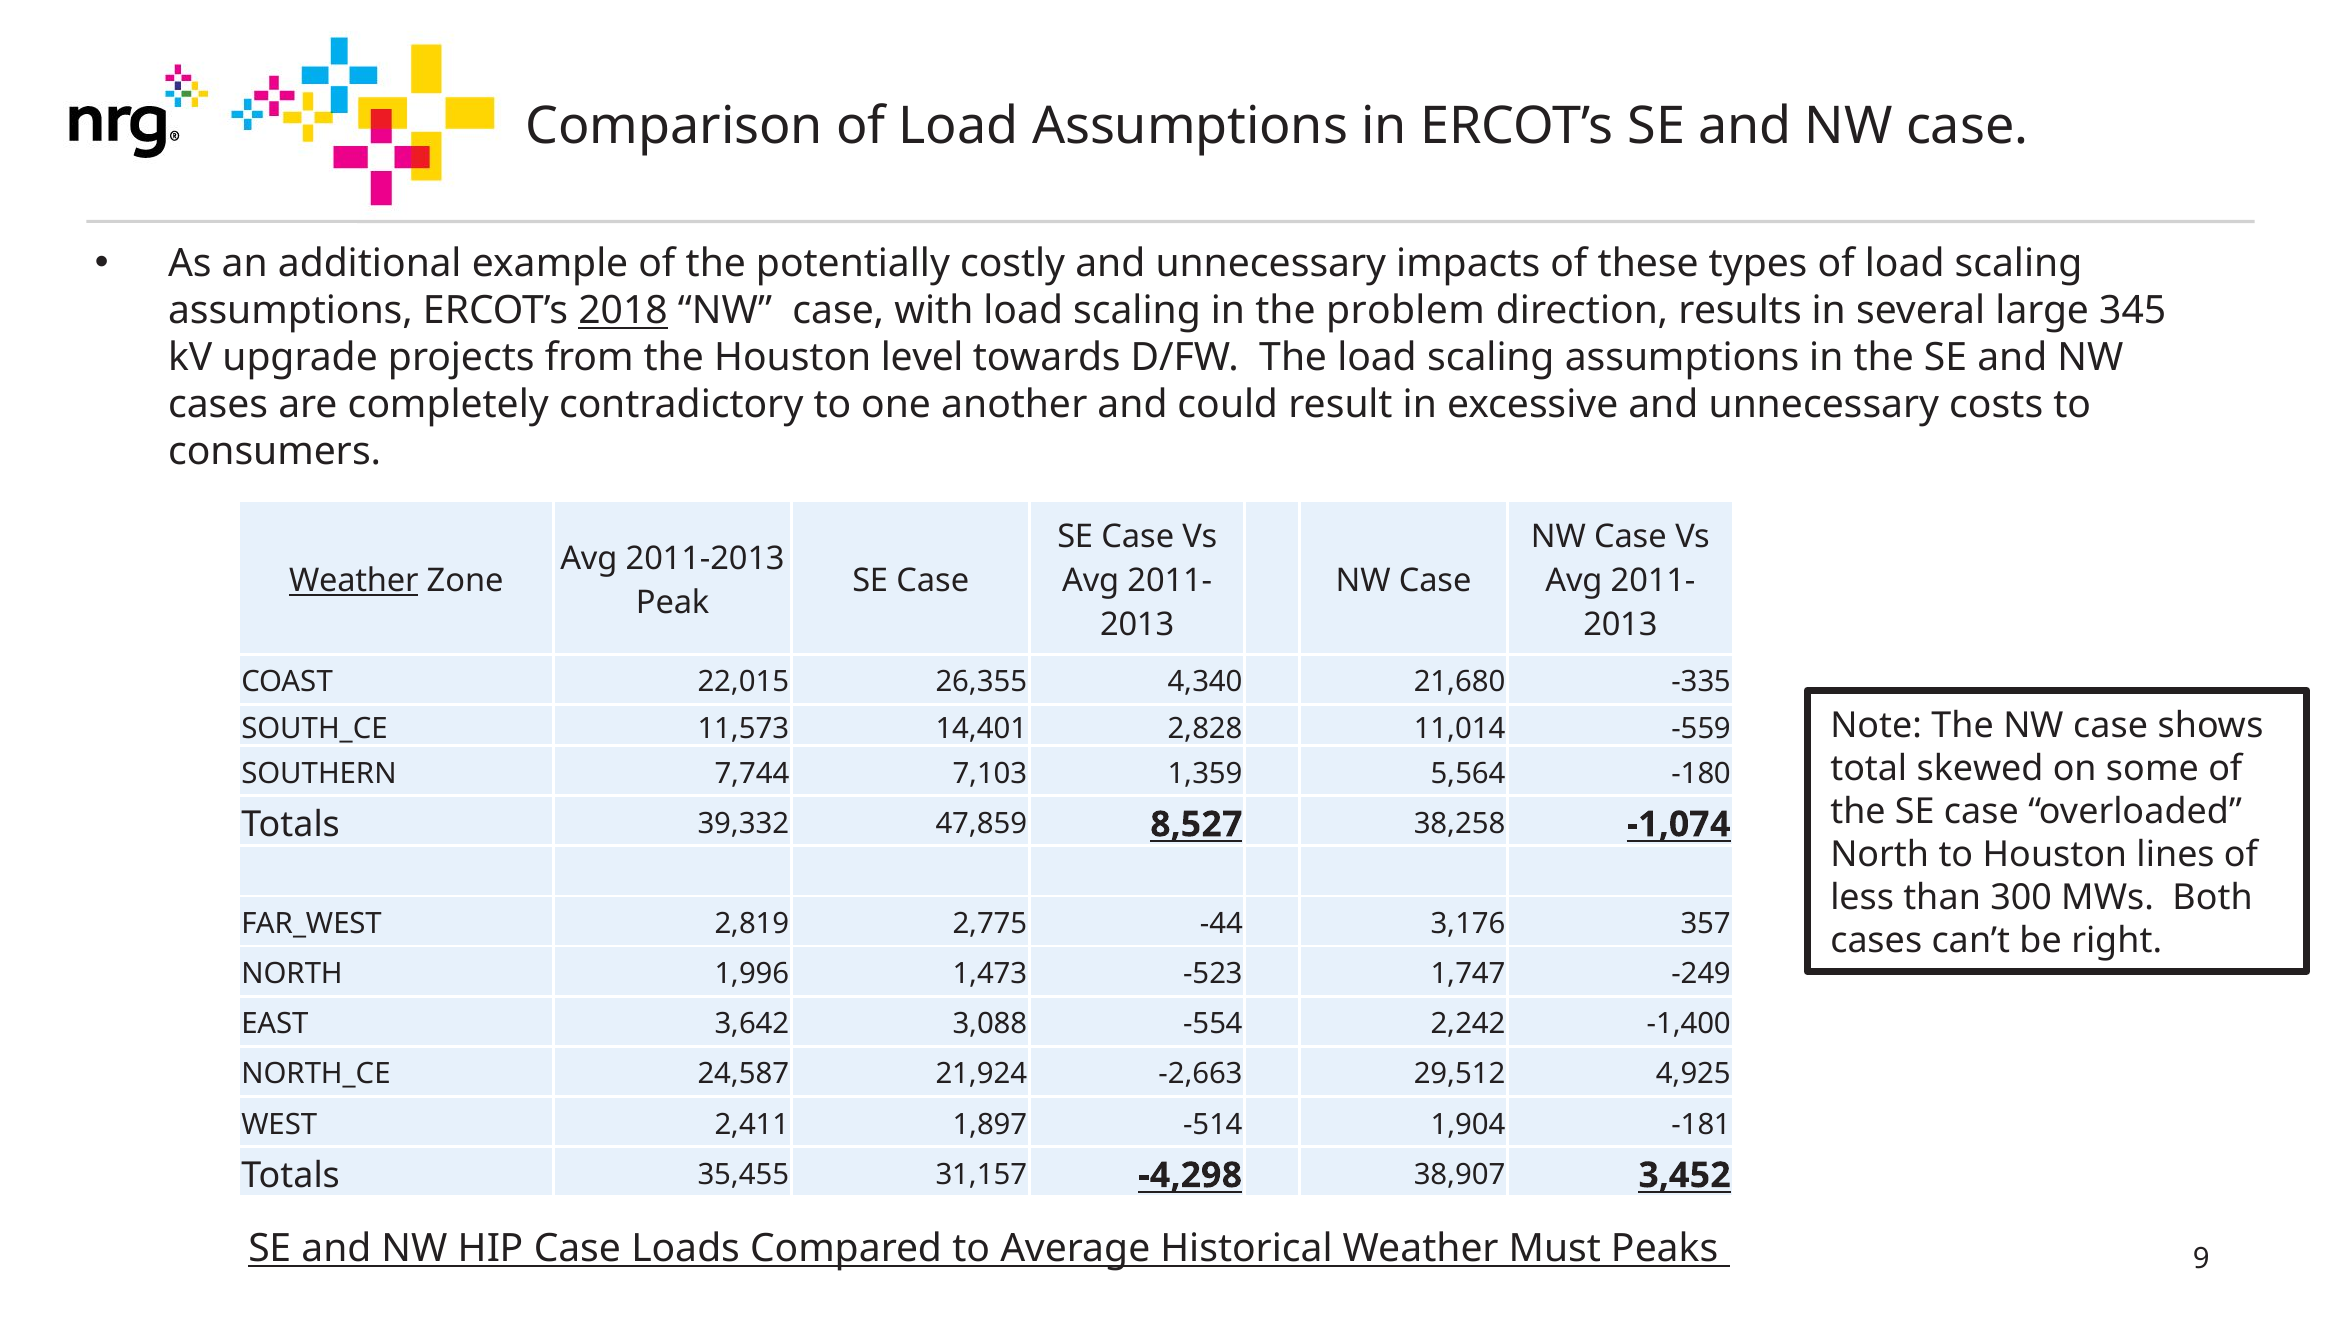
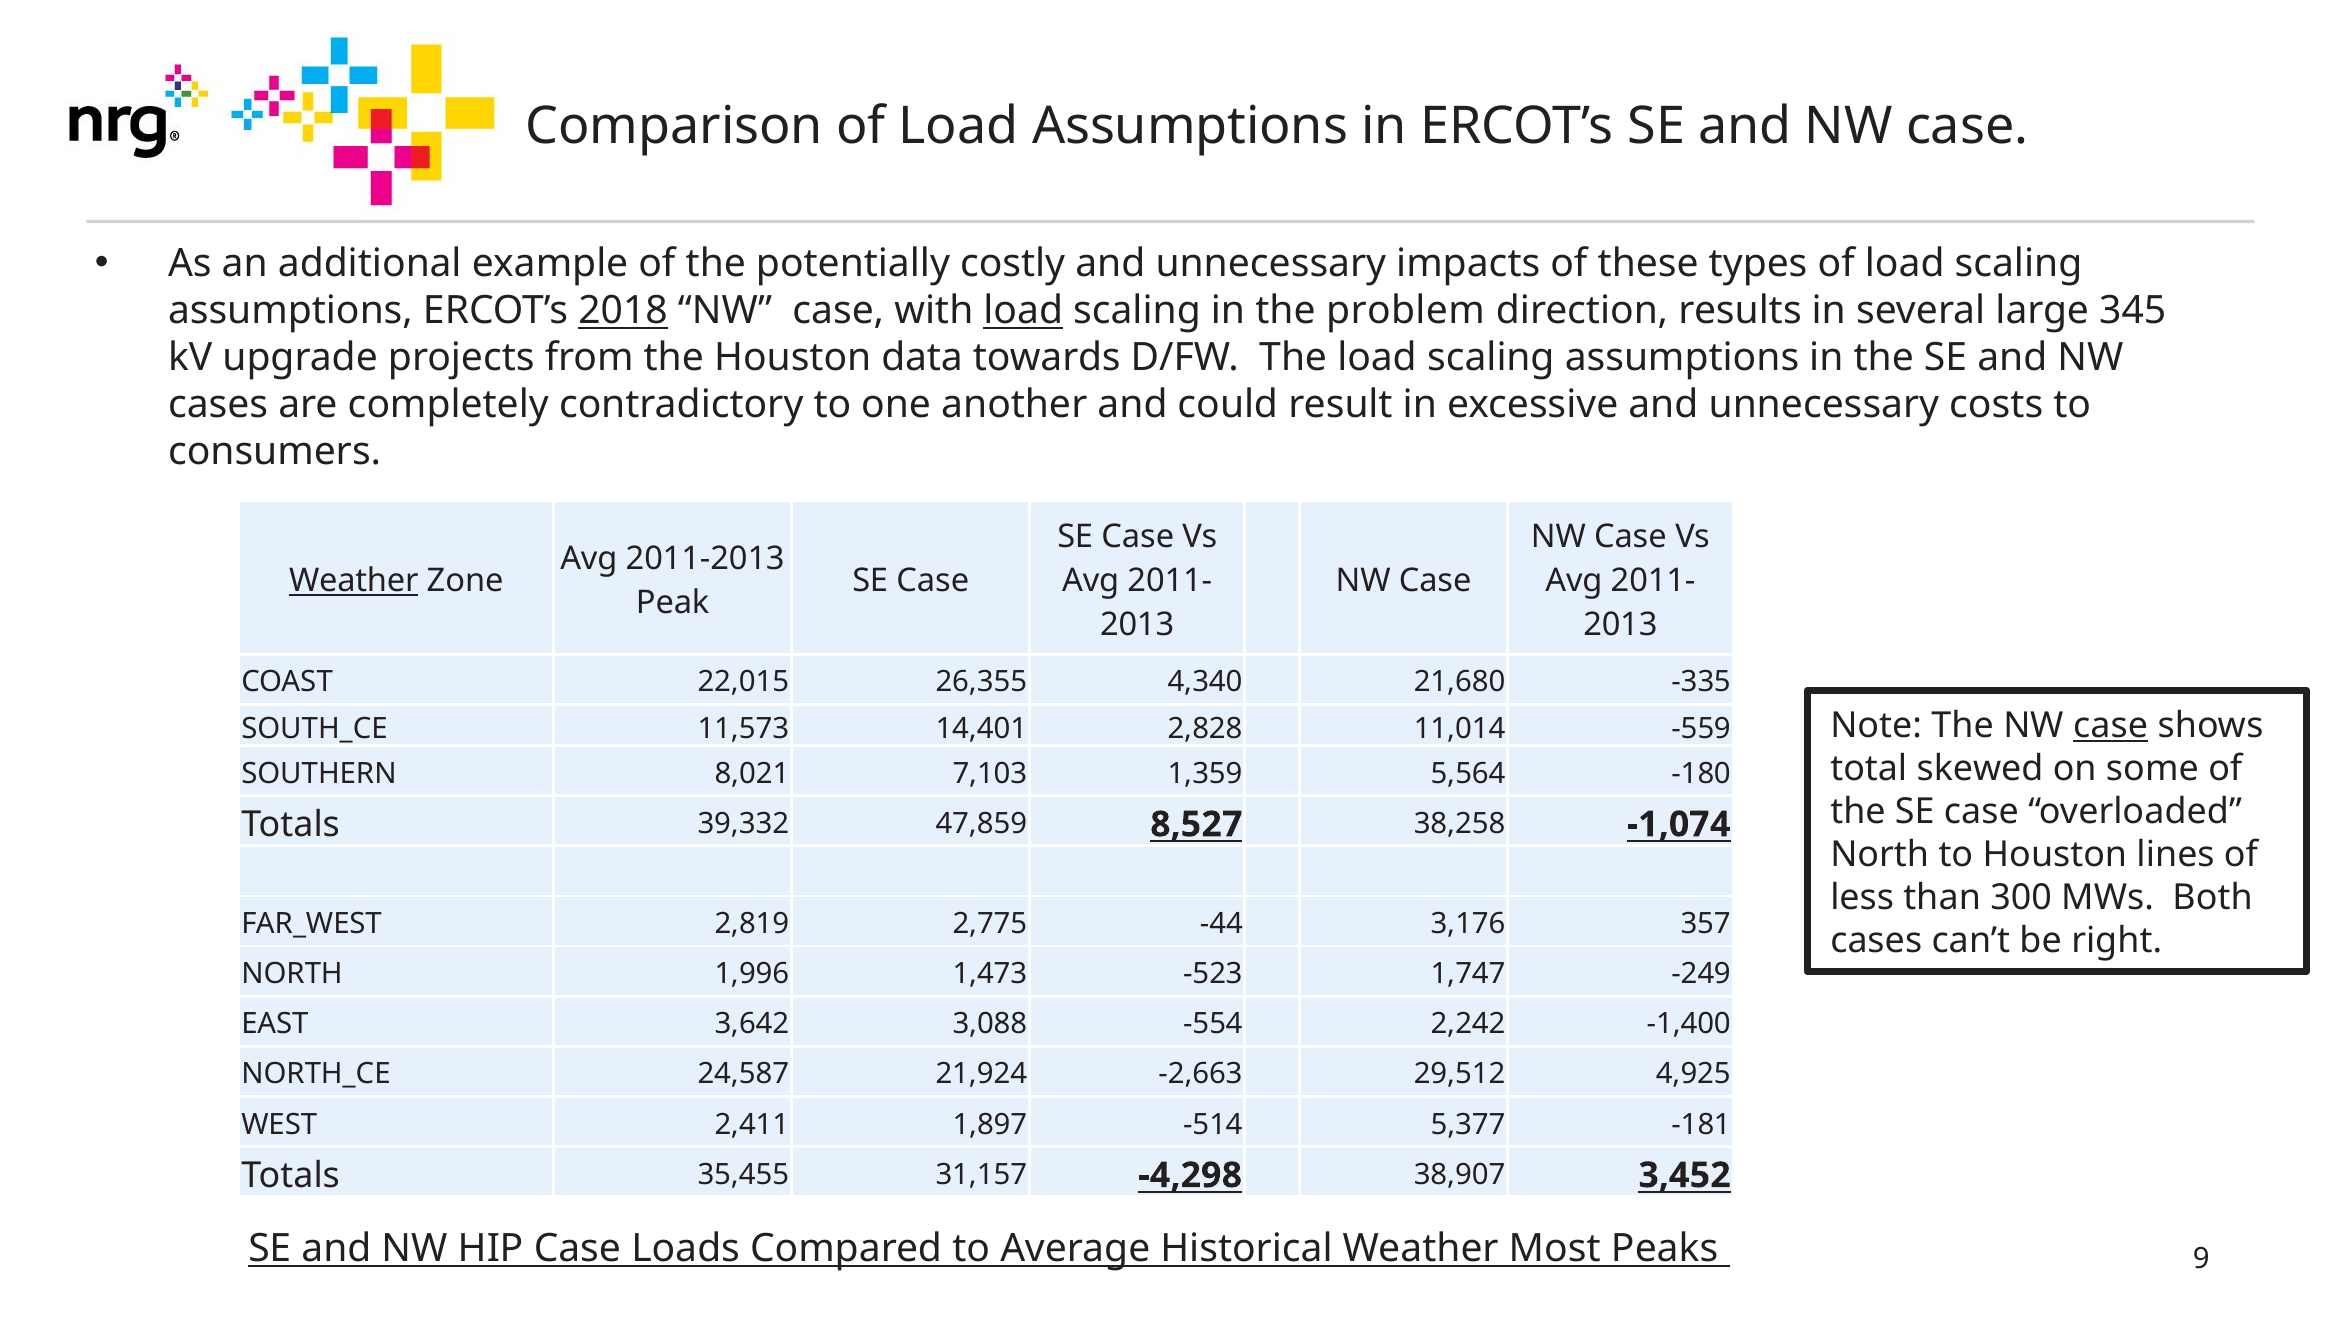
load at (1023, 311) underline: none -> present
level: level -> data
case at (2111, 726) underline: none -> present
7,744: 7,744 -> 8,021
1,904: 1,904 -> 5,377
Must: Must -> Most
